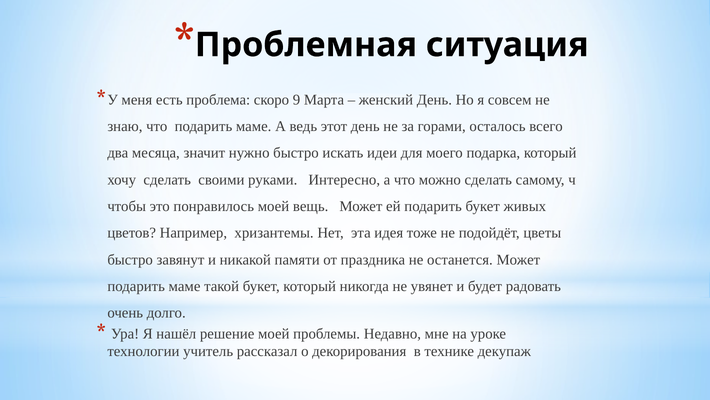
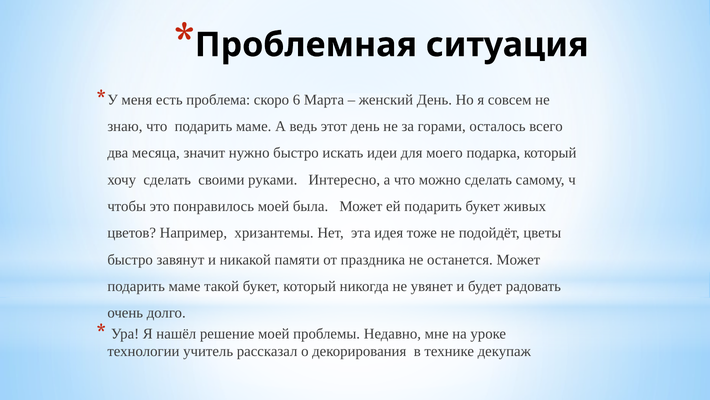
9: 9 -> 6
вещь: вещь -> была
